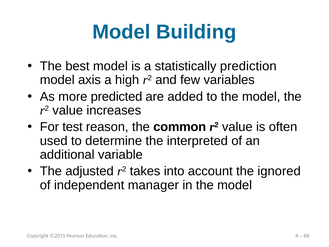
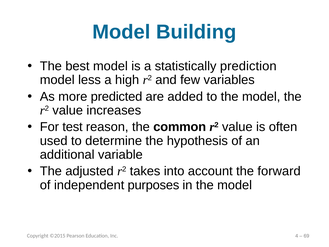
axis: axis -> less
interpreted: interpreted -> hypothesis
ignored: ignored -> forward
manager: manager -> purposes
